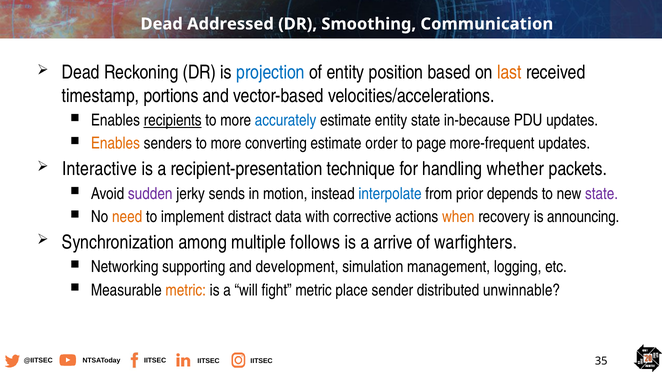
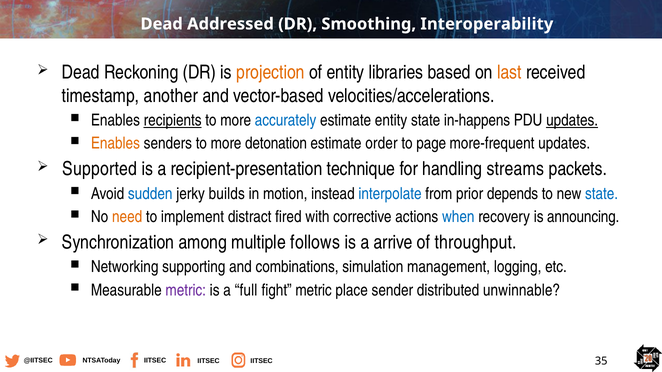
Communication: Communication -> Interoperability
projection colour: blue -> orange
position: position -> libraries
portions: portions -> another
in-because: in-because -> in-happens
updates at (572, 120) underline: none -> present
converting: converting -> detonation
Interactive: Interactive -> Supported
whether: whether -> streams
sudden colour: purple -> blue
sends: sends -> builds
state at (602, 194) colour: purple -> blue
data: data -> fired
when colour: orange -> blue
warfighters: warfighters -> throughput
development: development -> combinations
metric at (186, 290) colour: orange -> purple
will: will -> full
